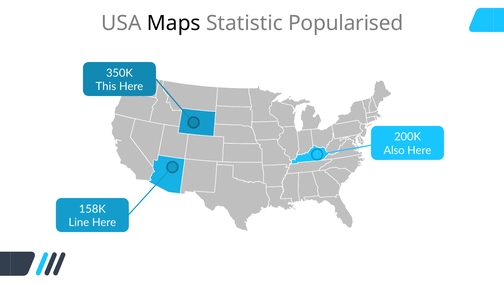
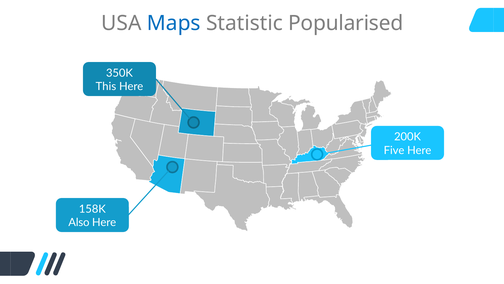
Maps colour: black -> blue
Also: Also -> Five
Line: Line -> Also
